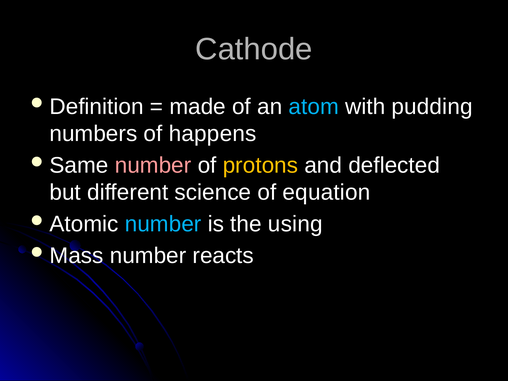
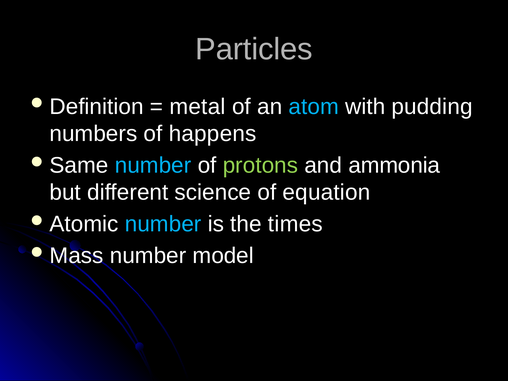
Cathode: Cathode -> Particles
made: made -> metal
number at (153, 165) colour: pink -> light blue
protons colour: yellow -> light green
deflected: deflected -> ammonia
using: using -> times
reacts: reacts -> model
